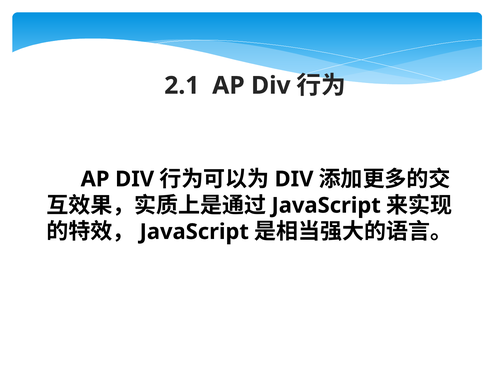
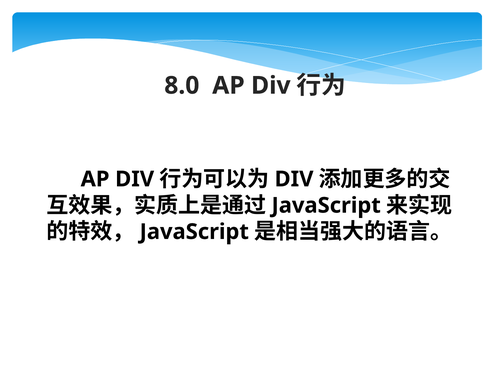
2.1: 2.1 -> 8.0
